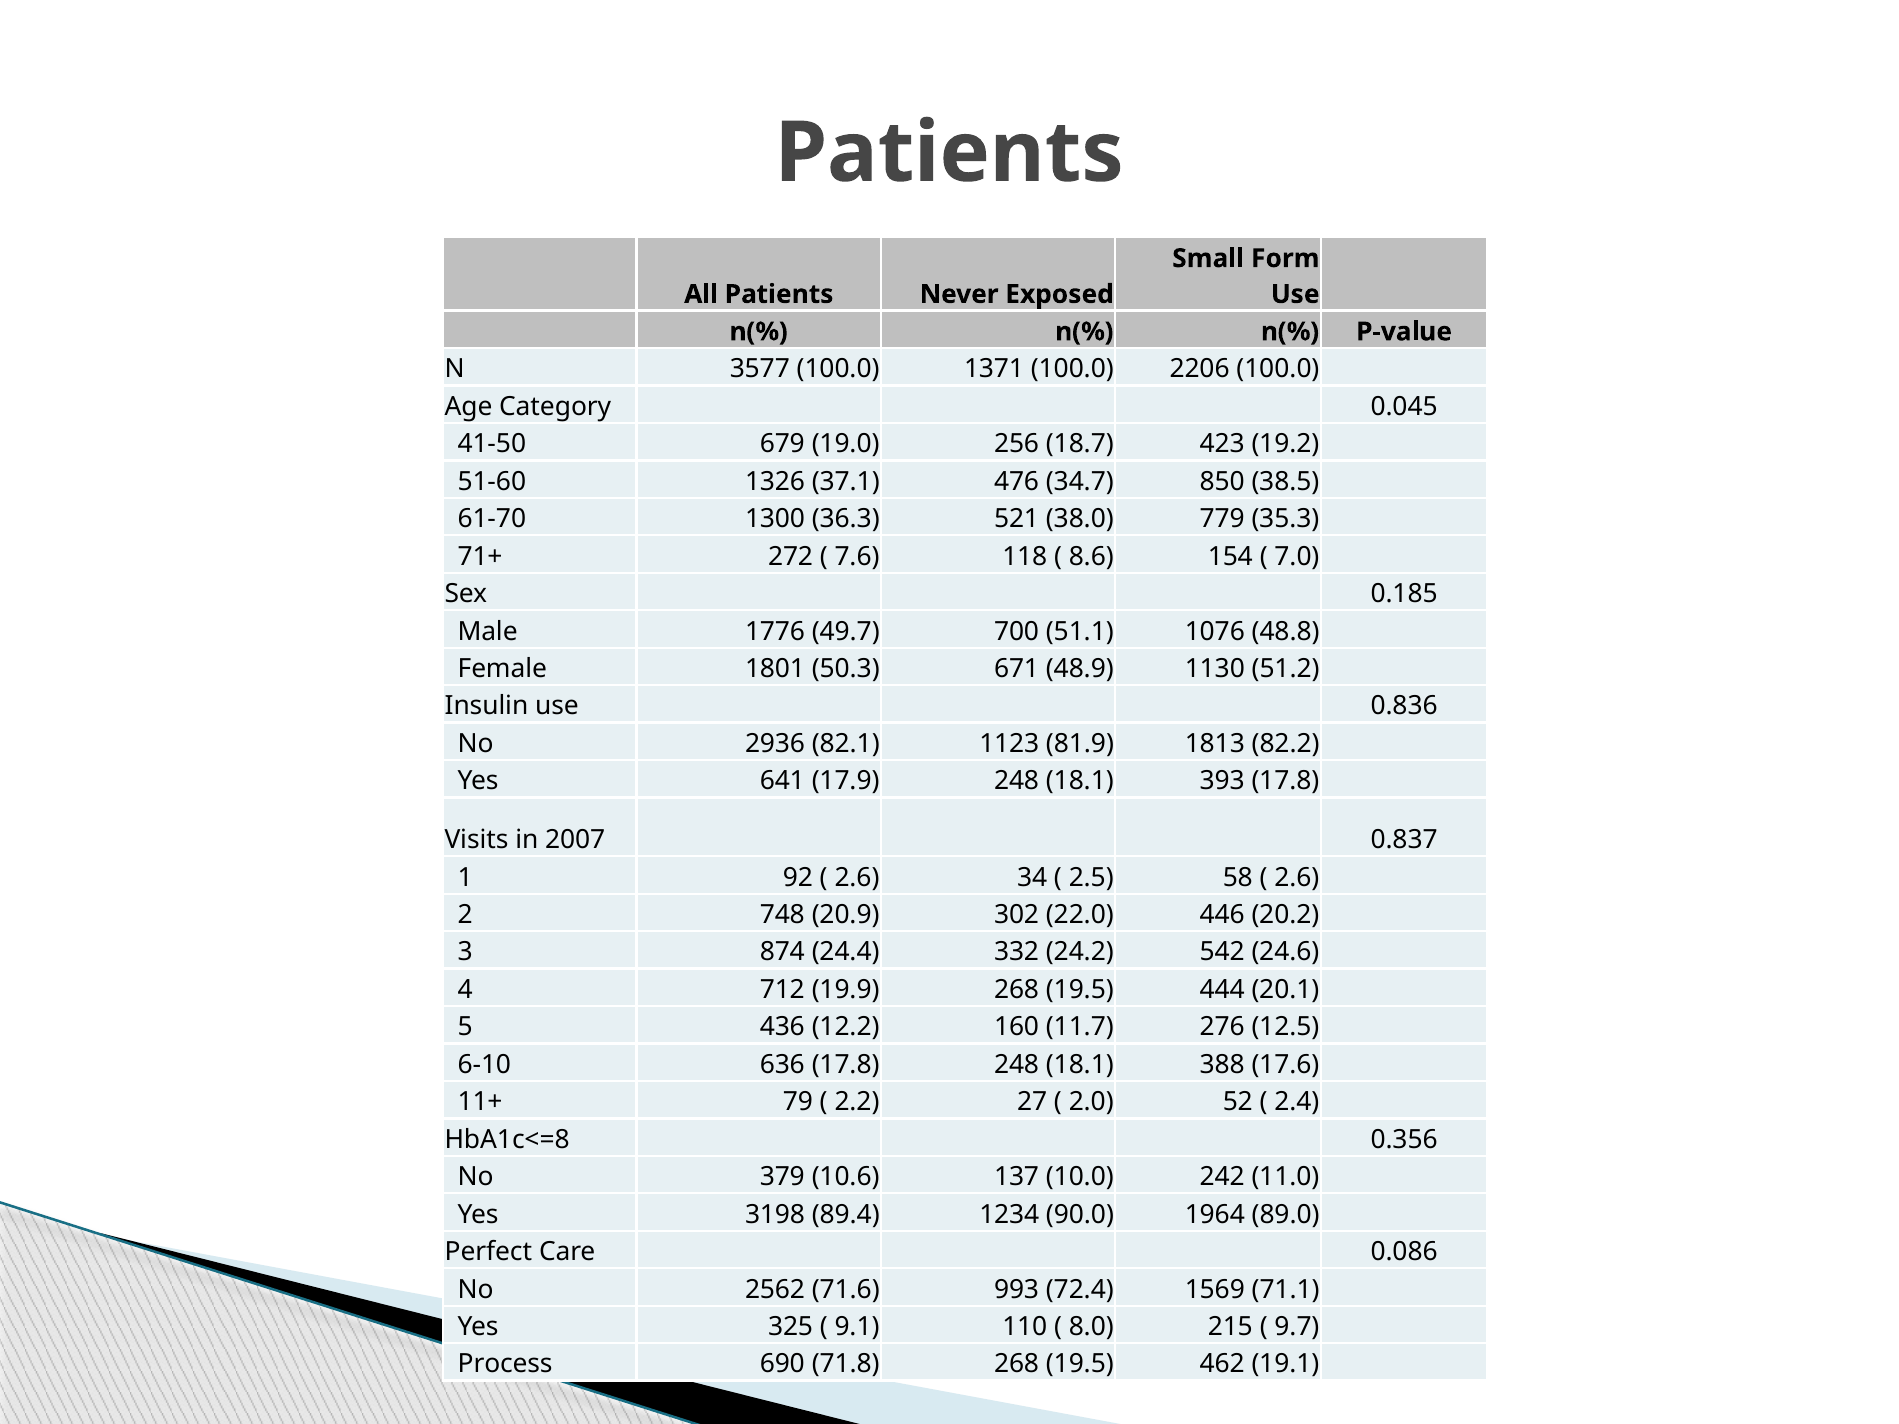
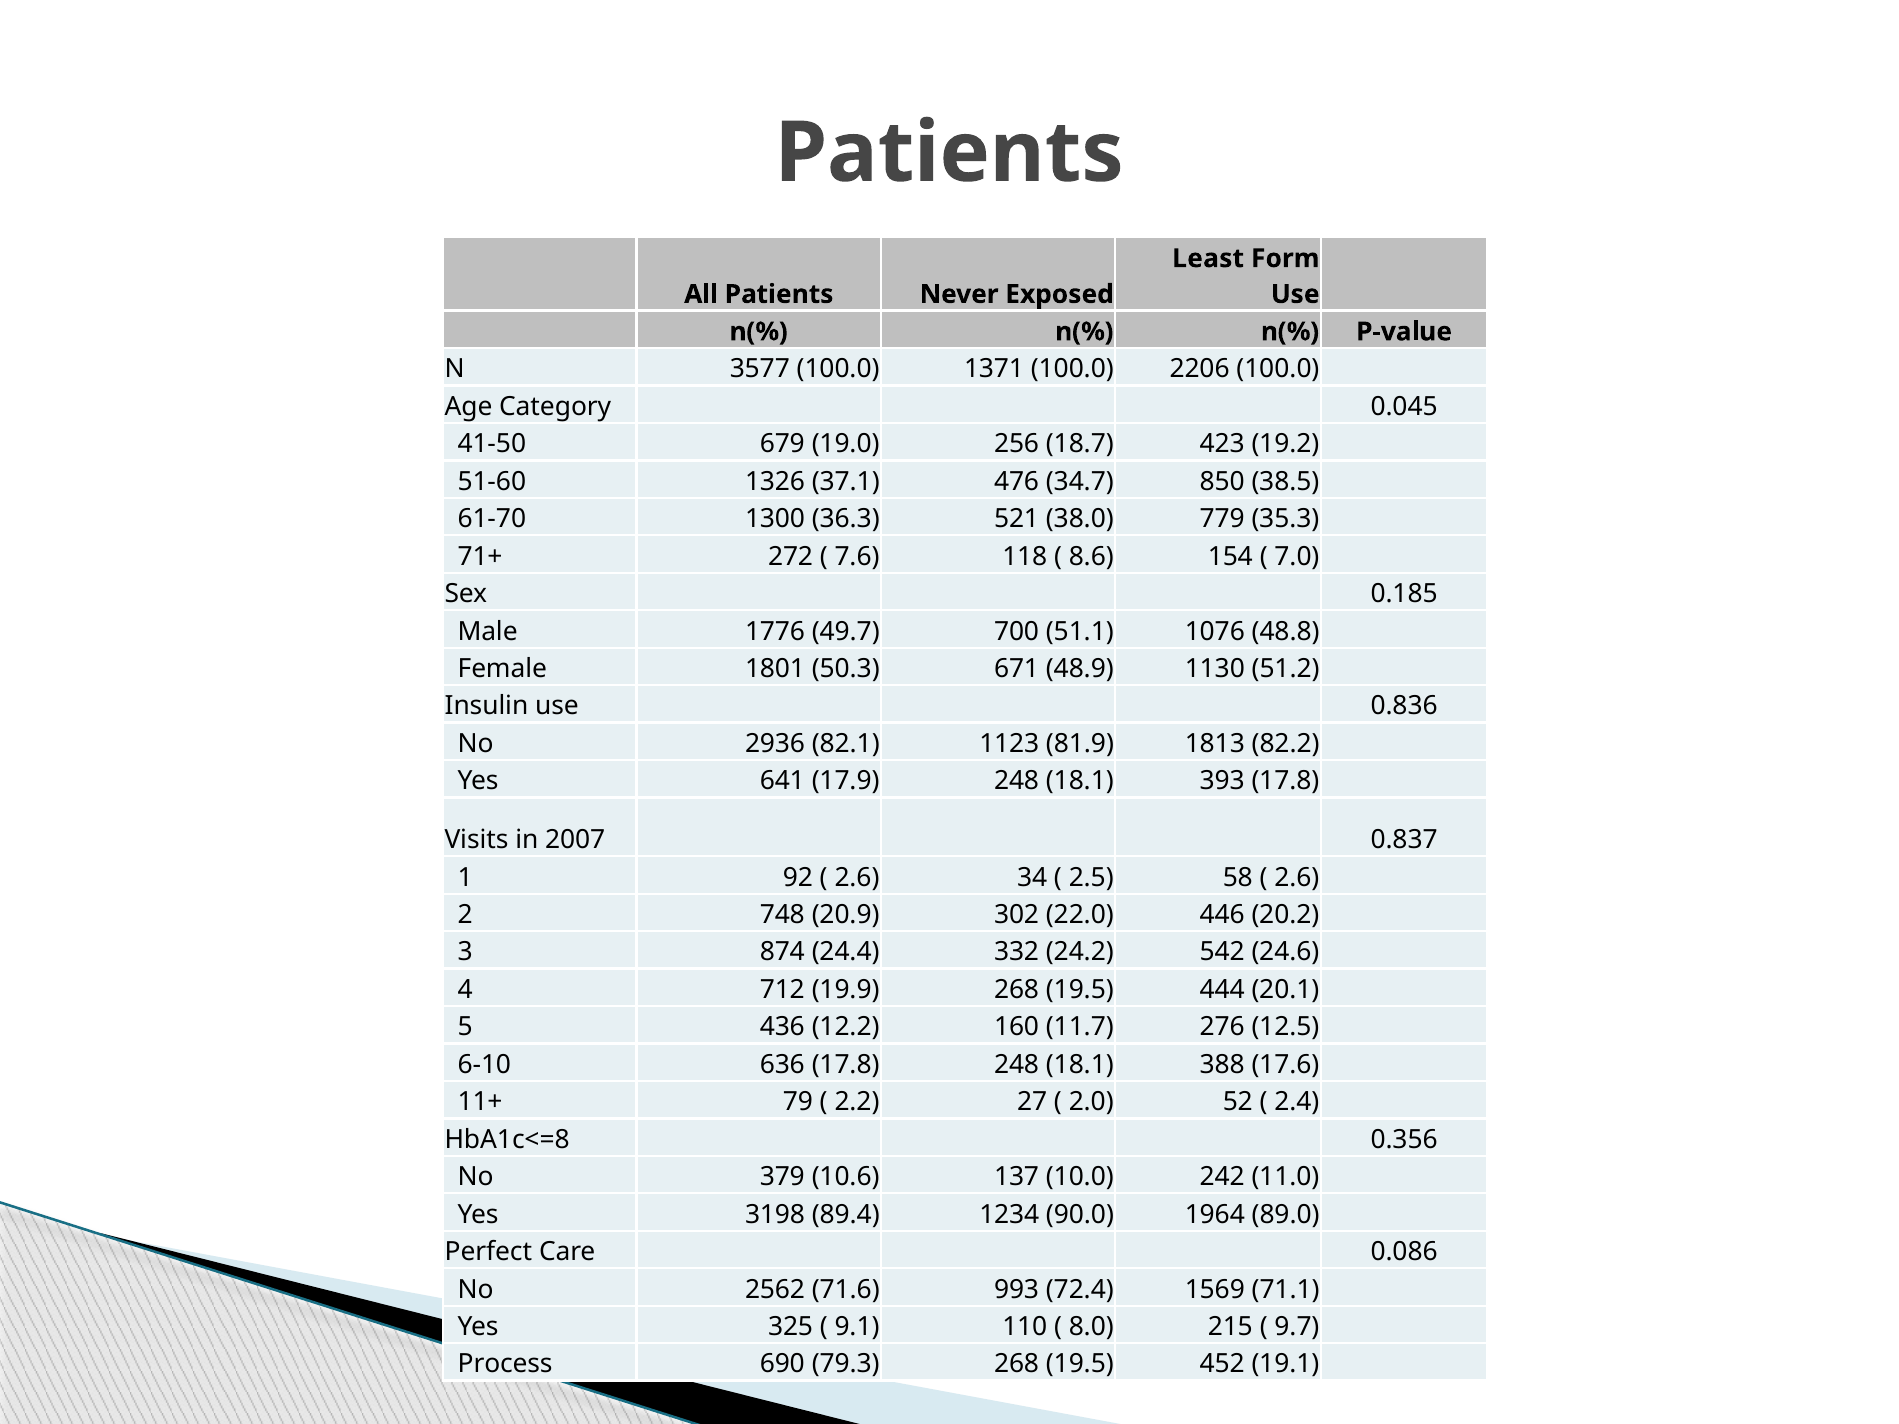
Small: Small -> Least
71.8: 71.8 -> 79.3
462: 462 -> 452
